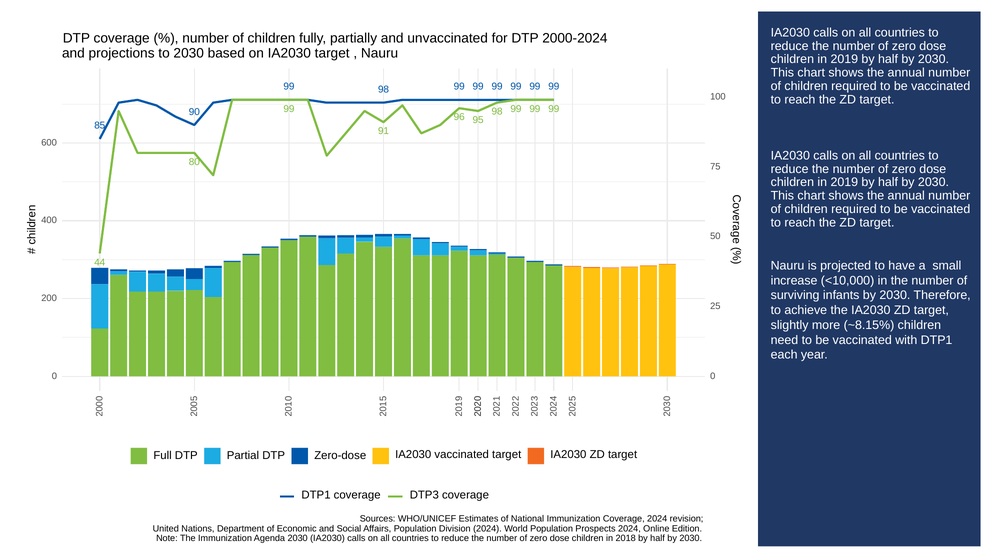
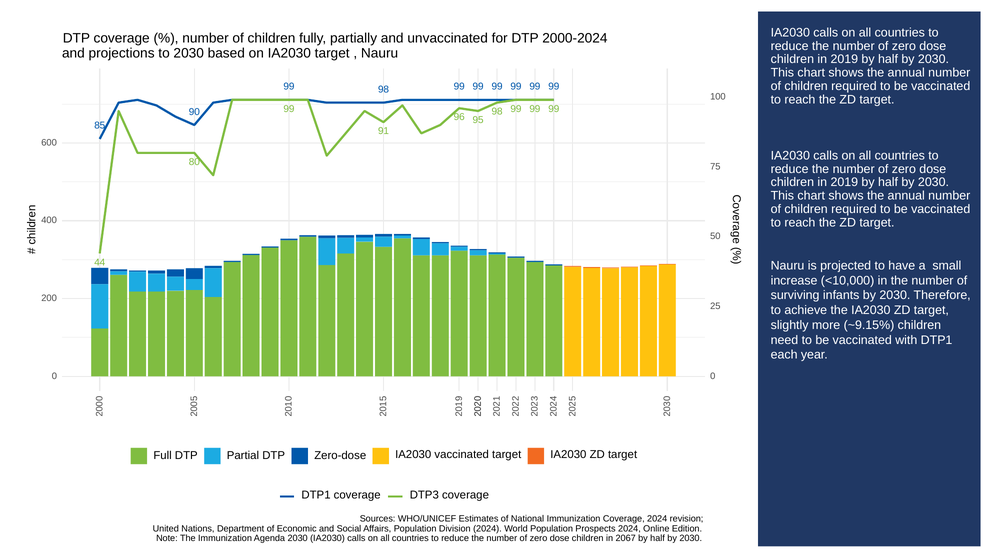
~8.15%: ~8.15% -> ~9.15%
2018: 2018 -> 2067
